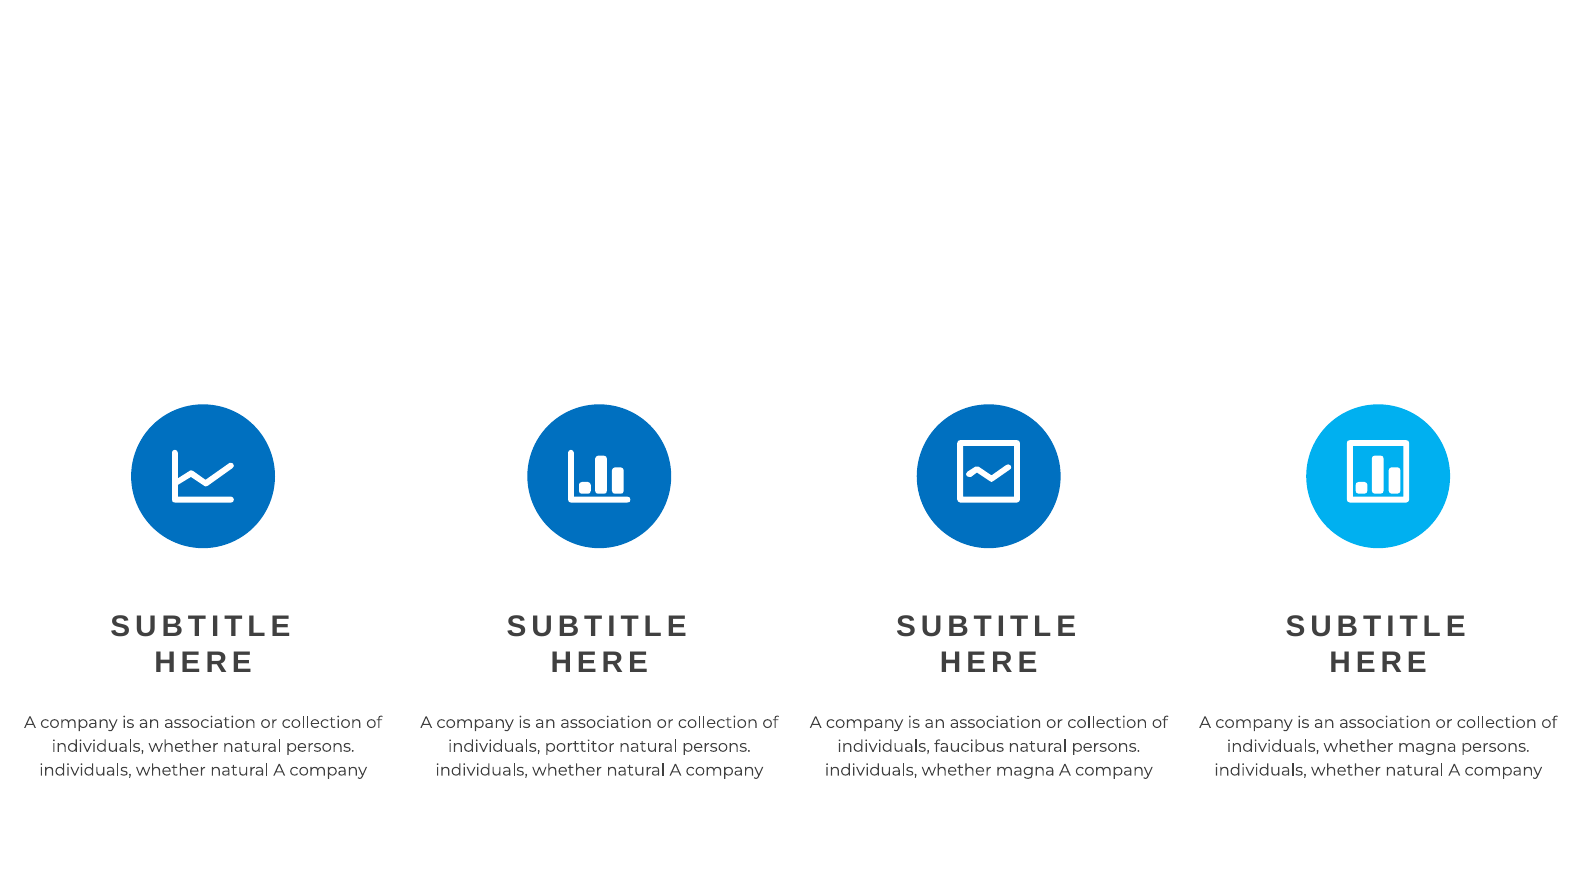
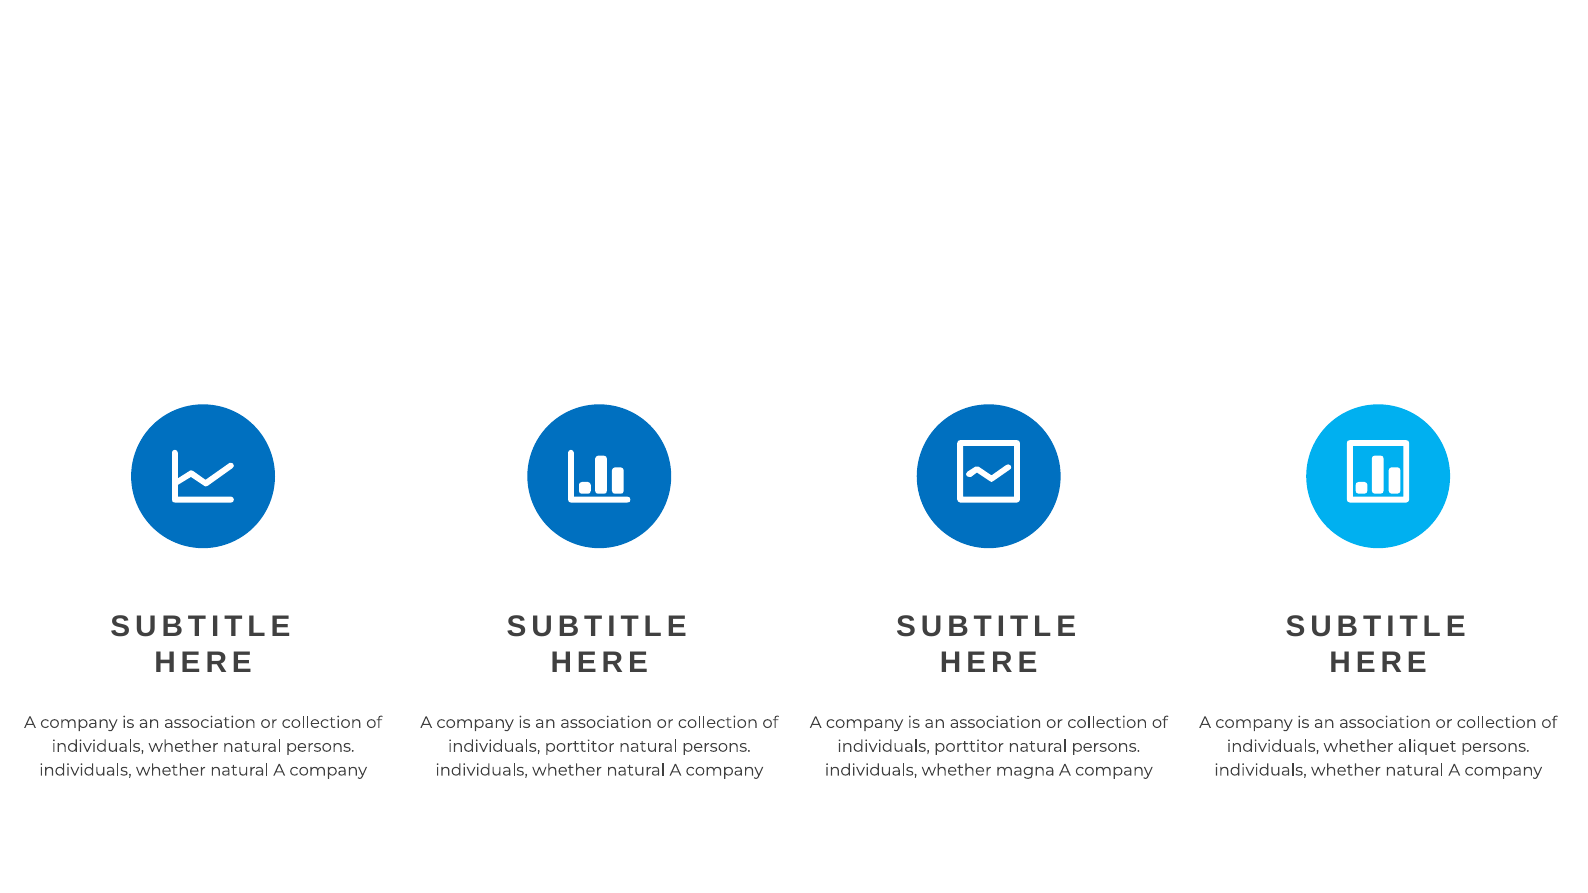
faucibus at (969, 747): faucibus -> porttitor
magna at (1427, 747): magna -> aliquet
